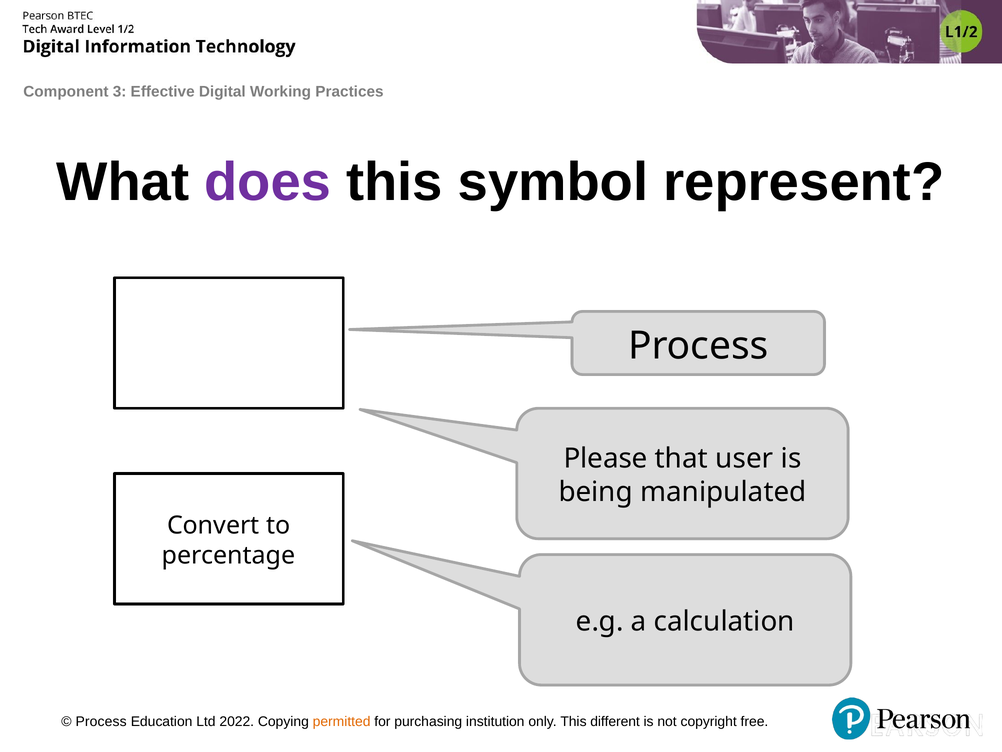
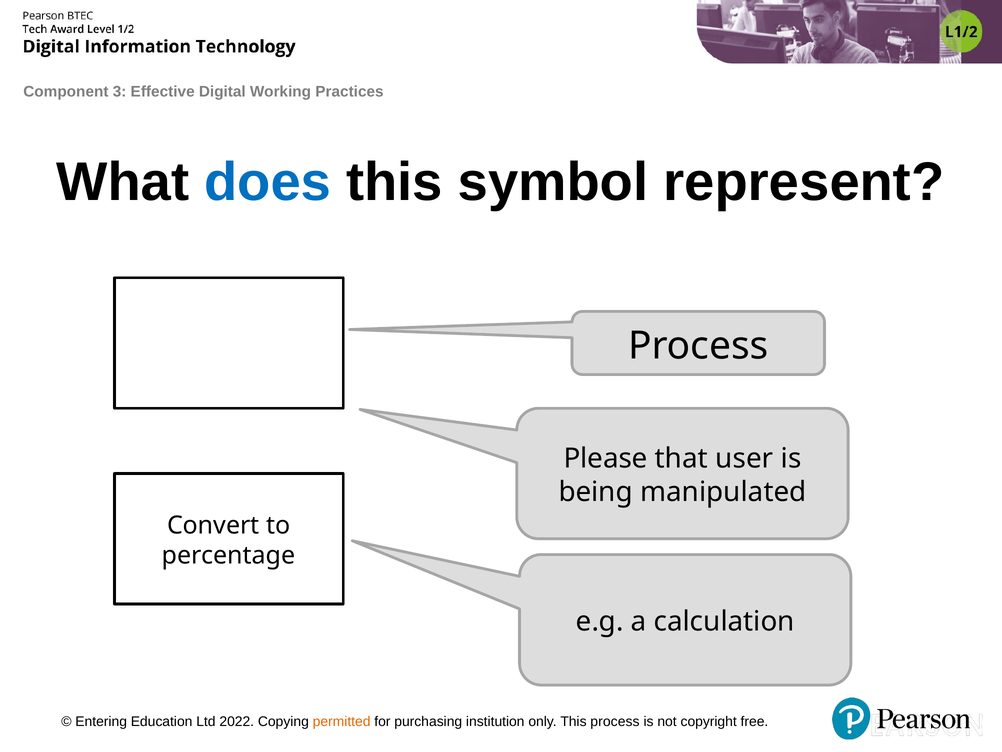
does colour: purple -> blue
Process at (101, 721): Process -> Entering
This different: different -> process
